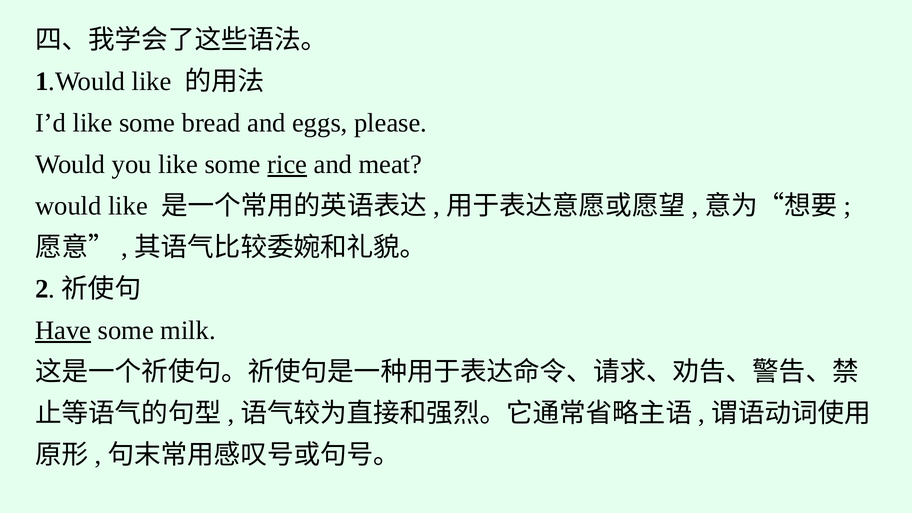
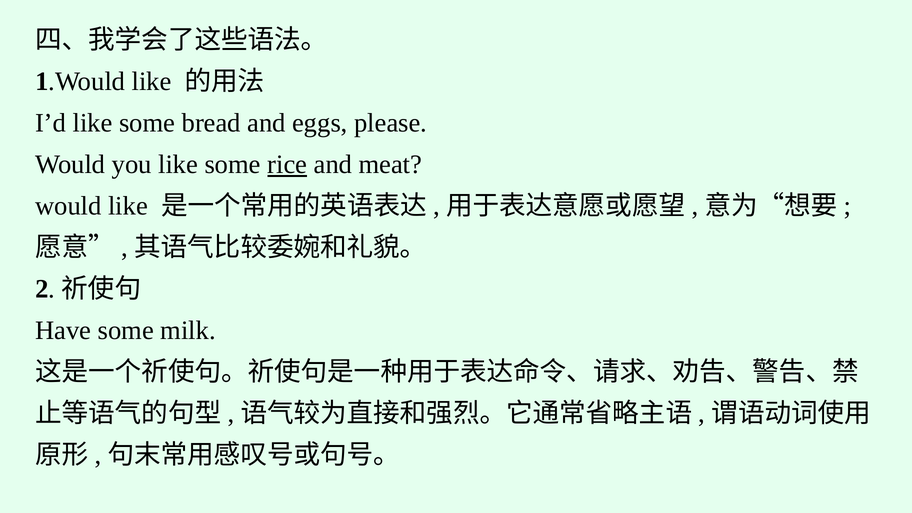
Have underline: present -> none
